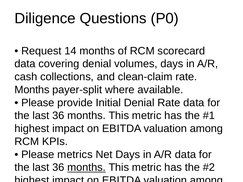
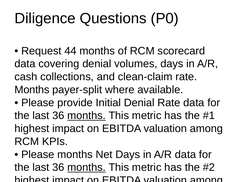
14: 14 -> 44
months at (87, 116) underline: none -> present
Please metrics: metrics -> months
